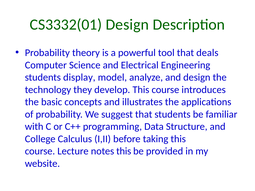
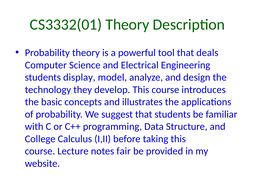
CS3332(01 Design: Design -> Theory
notes this: this -> fair
